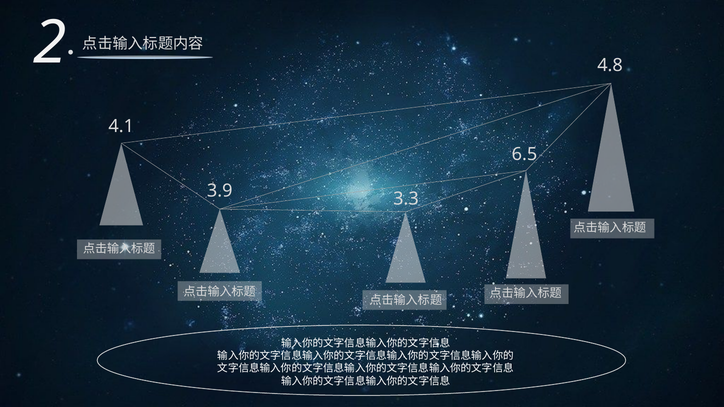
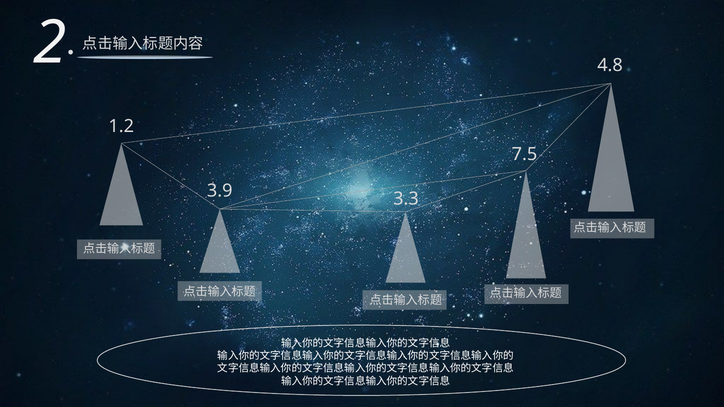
4.1: 4.1 -> 1.2
6.5: 6.5 -> 7.5
